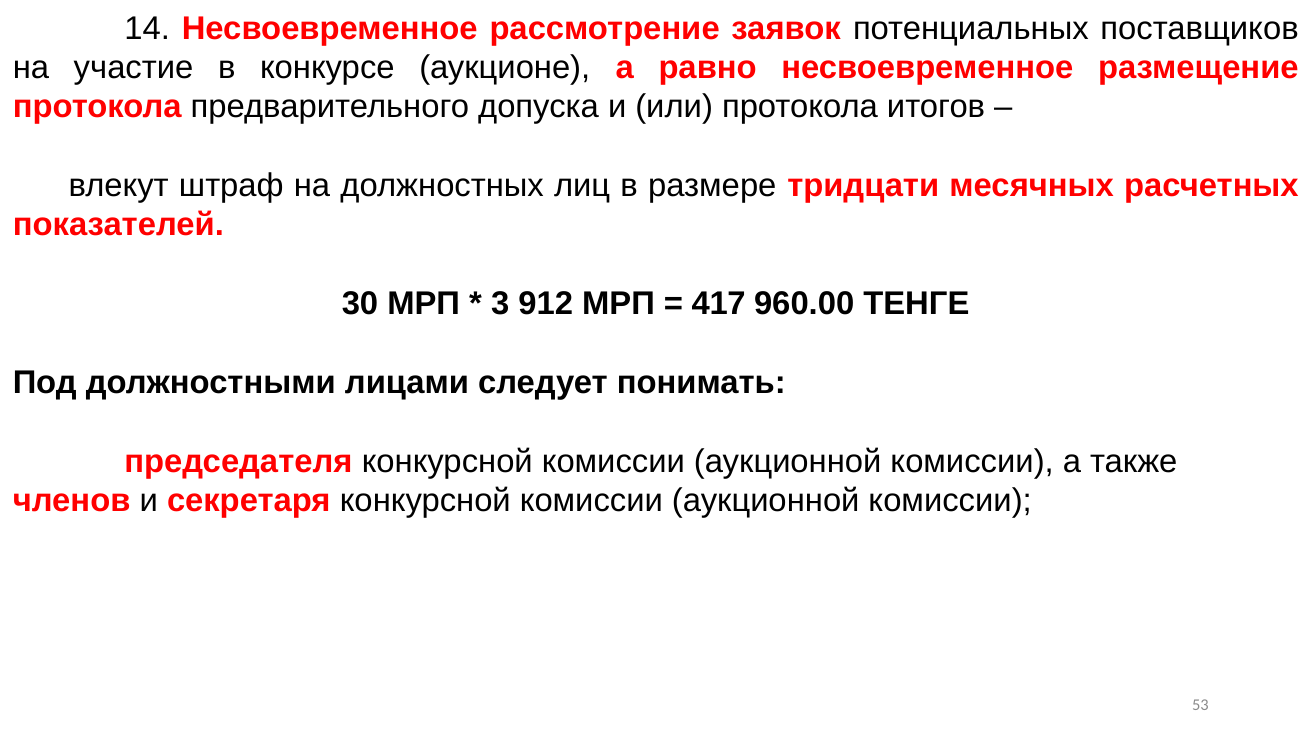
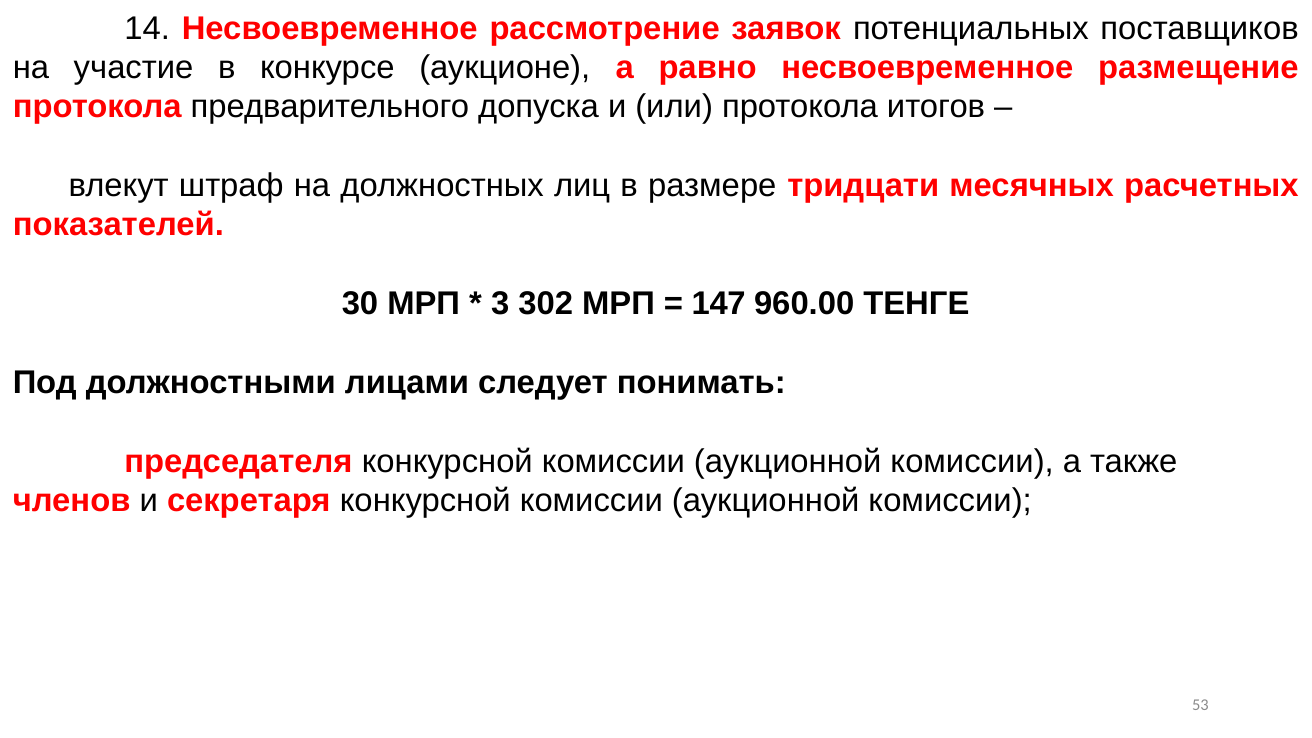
912: 912 -> 302
417: 417 -> 147
